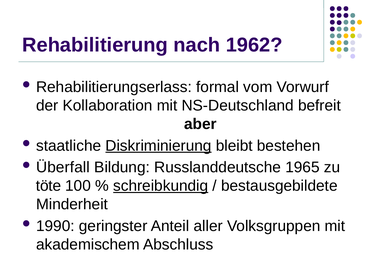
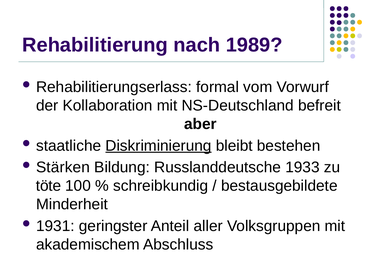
1962: 1962 -> 1989
Überfall: Überfall -> Stärken
1965: 1965 -> 1933
schreibkundig underline: present -> none
1990: 1990 -> 1931
